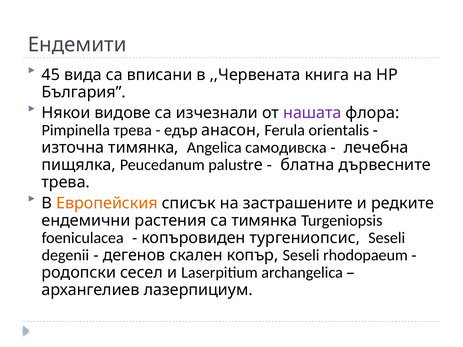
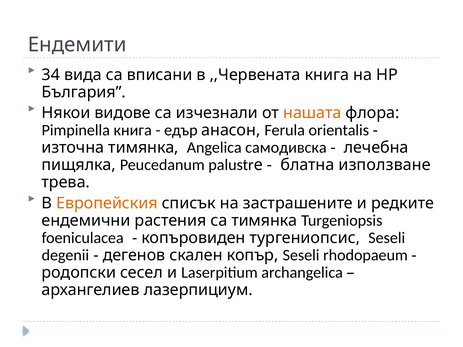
45: 45 -> 34
нашата colour: purple -> orange
Pimpinella трева: трева -> книга
дървесните: дървесните -> използване
